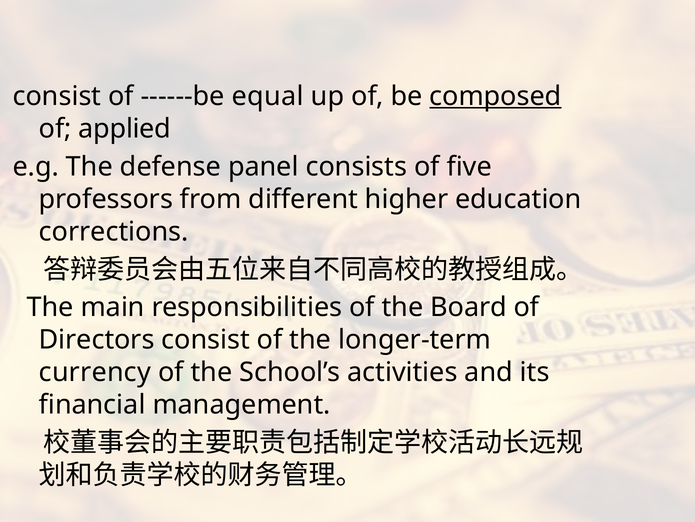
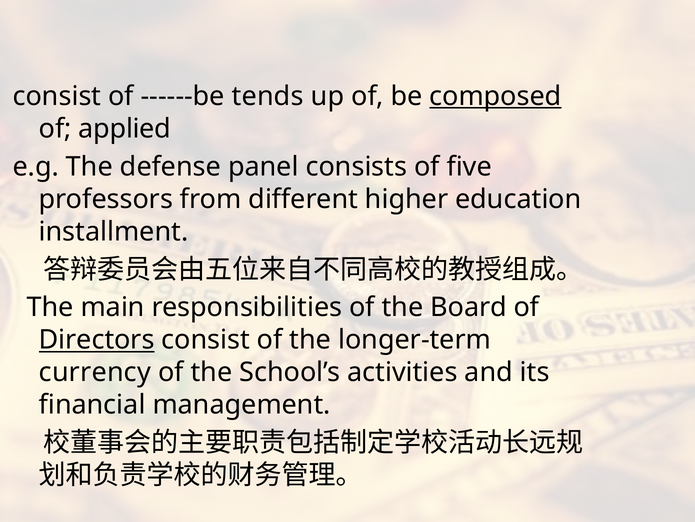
equal: equal -> tends
corrections: corrections -> installment
Directors underline: none -> present
